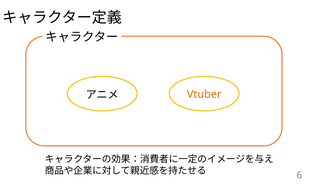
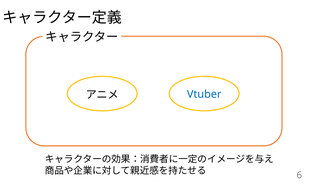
Vtuber colour: orange -> blue
